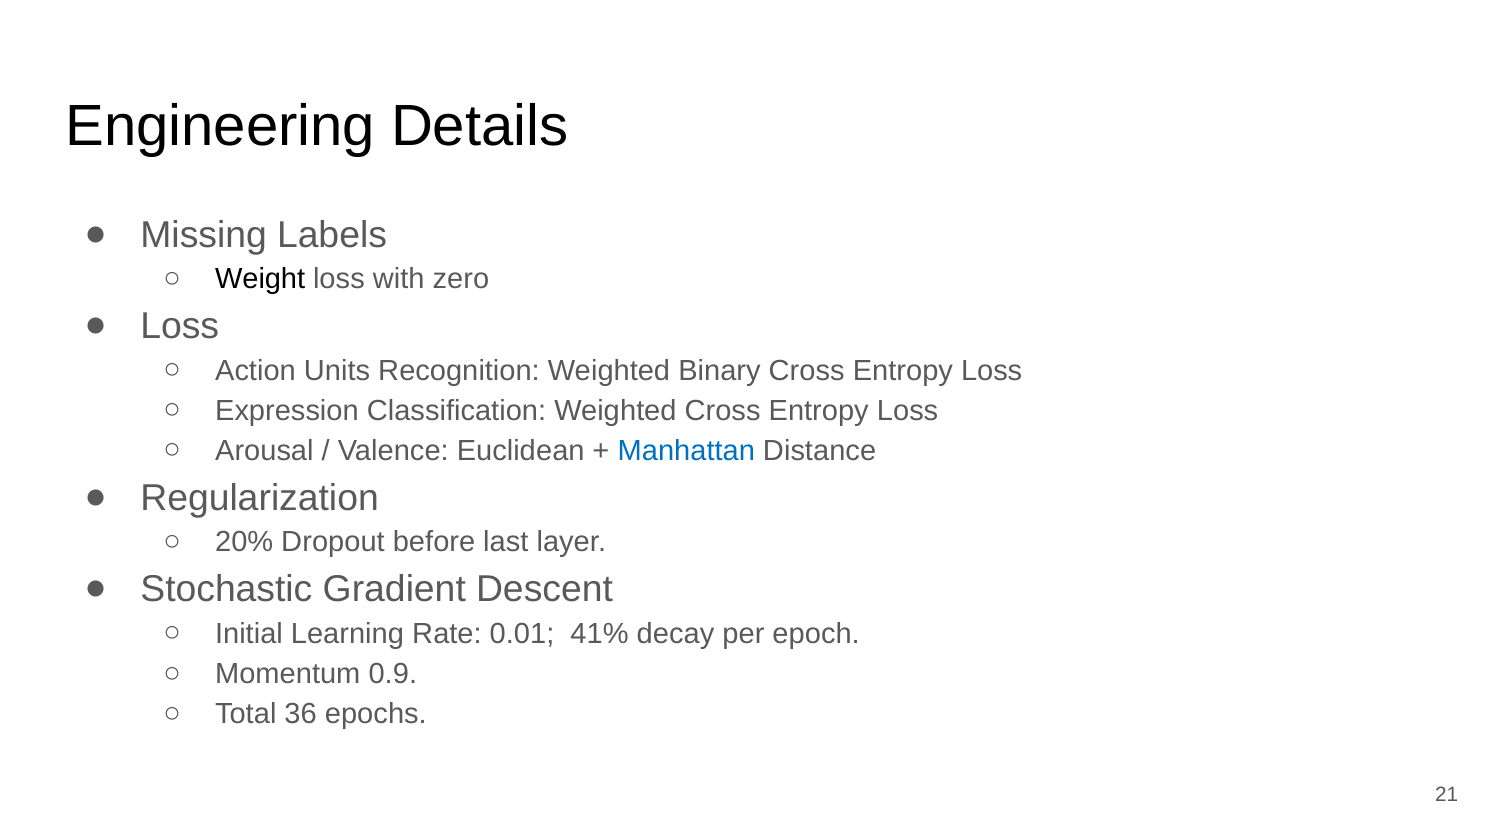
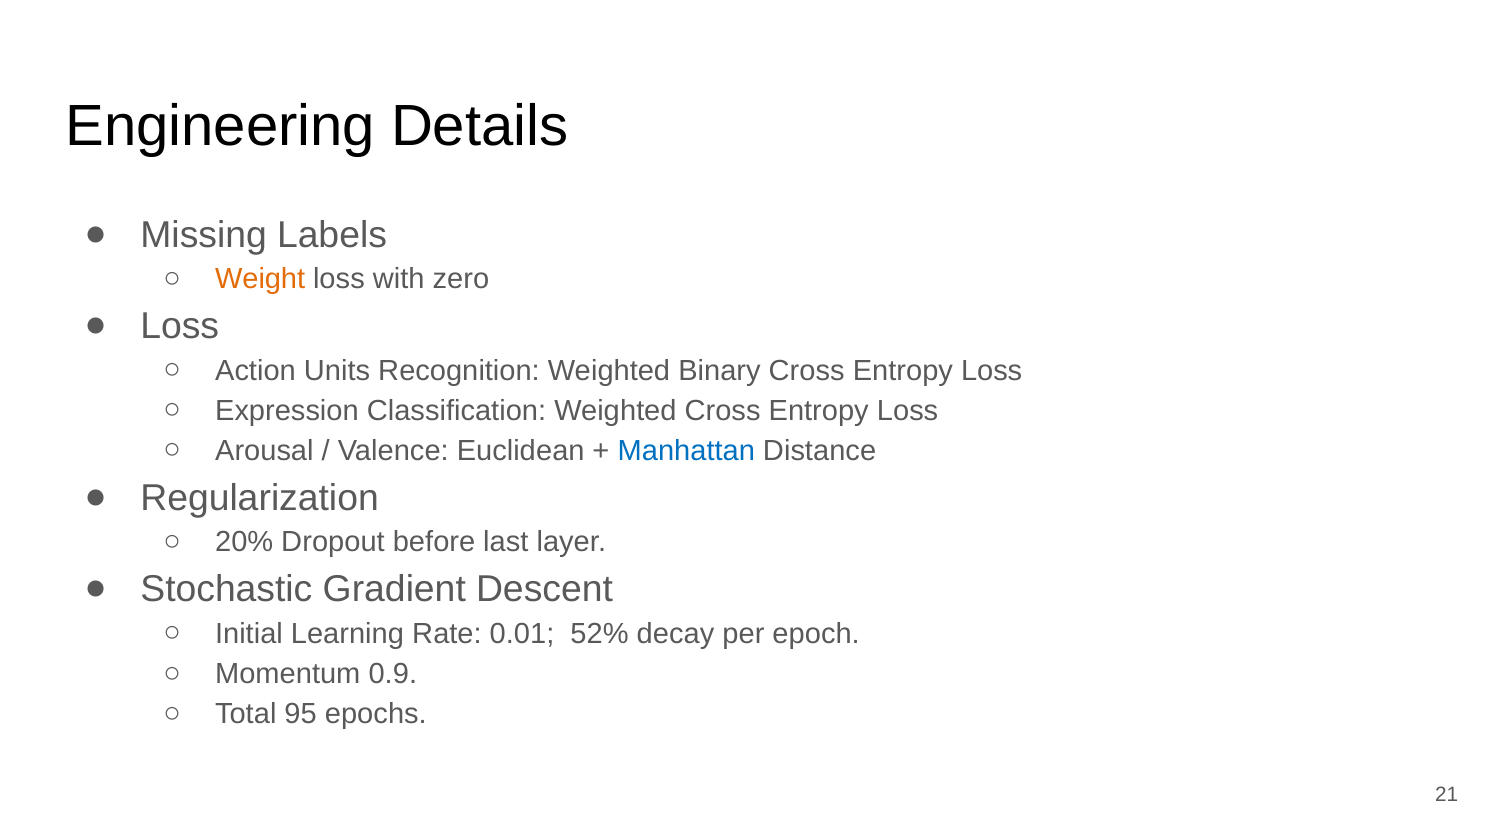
Weight colour: black -> orange
41%: 41% -> 52%
36: 36 -> 95
